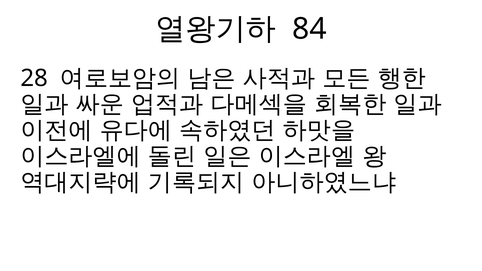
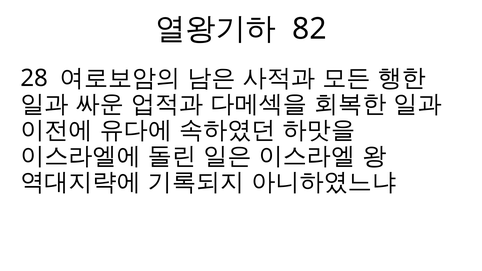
84: 84 -> 82
